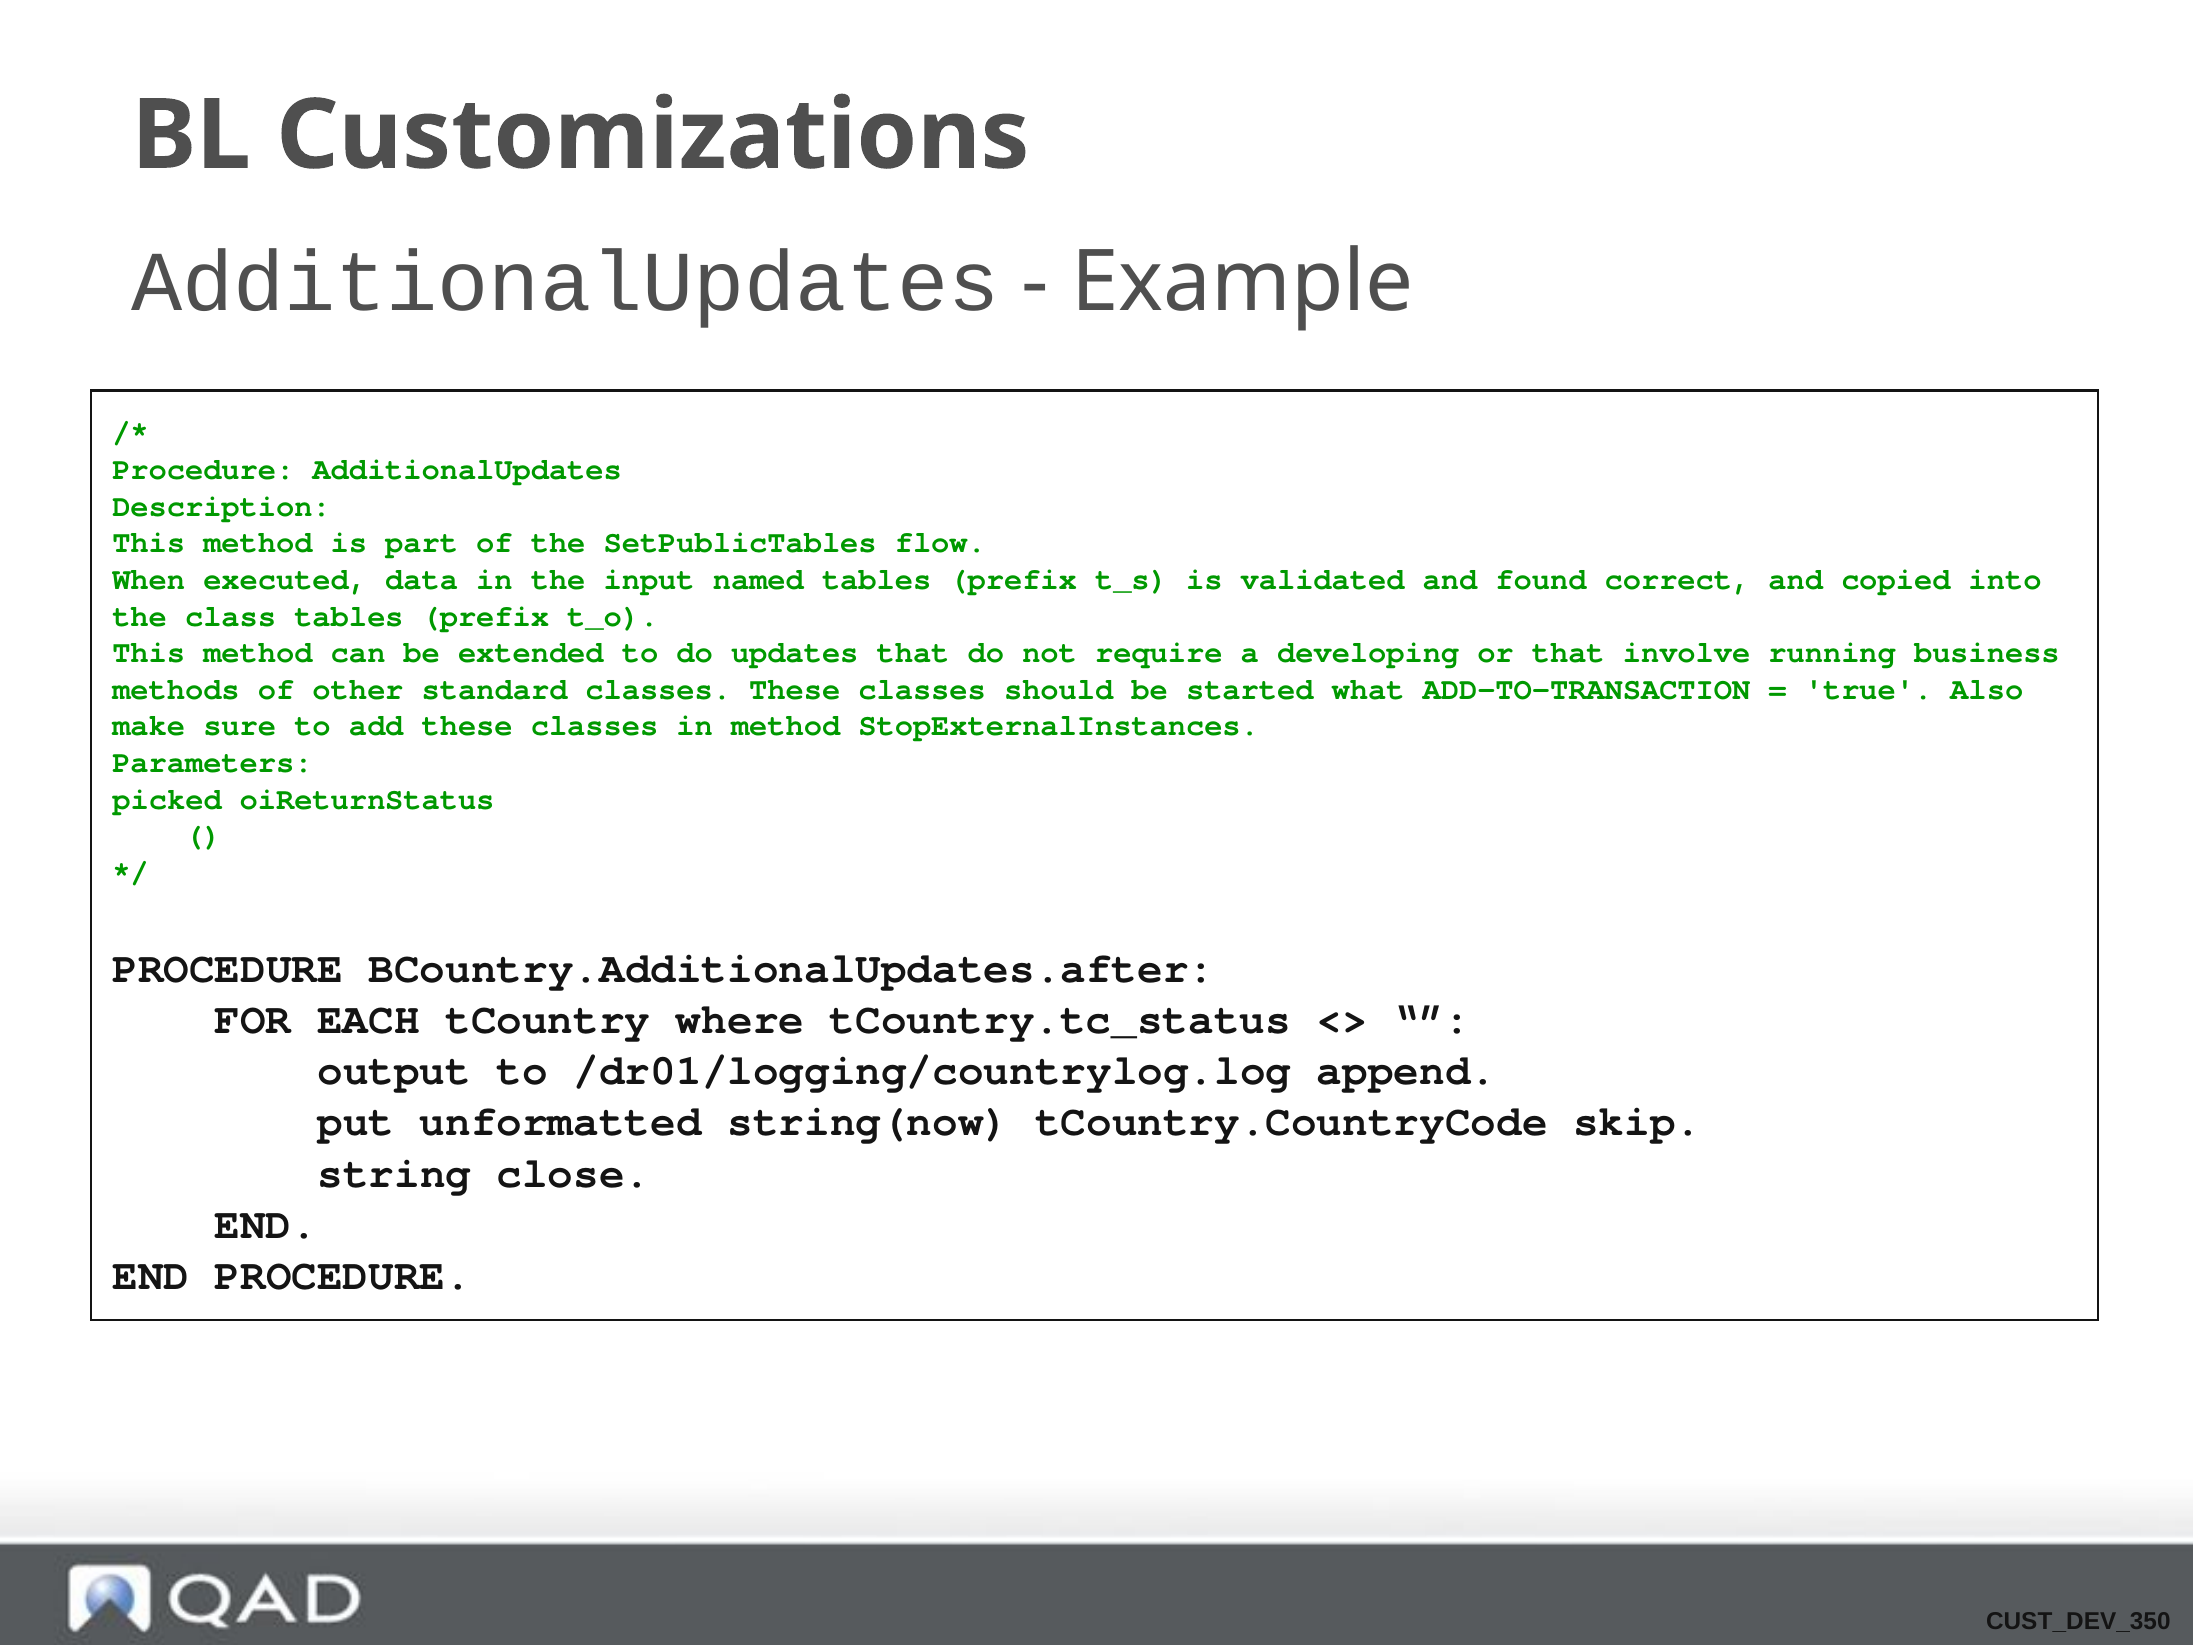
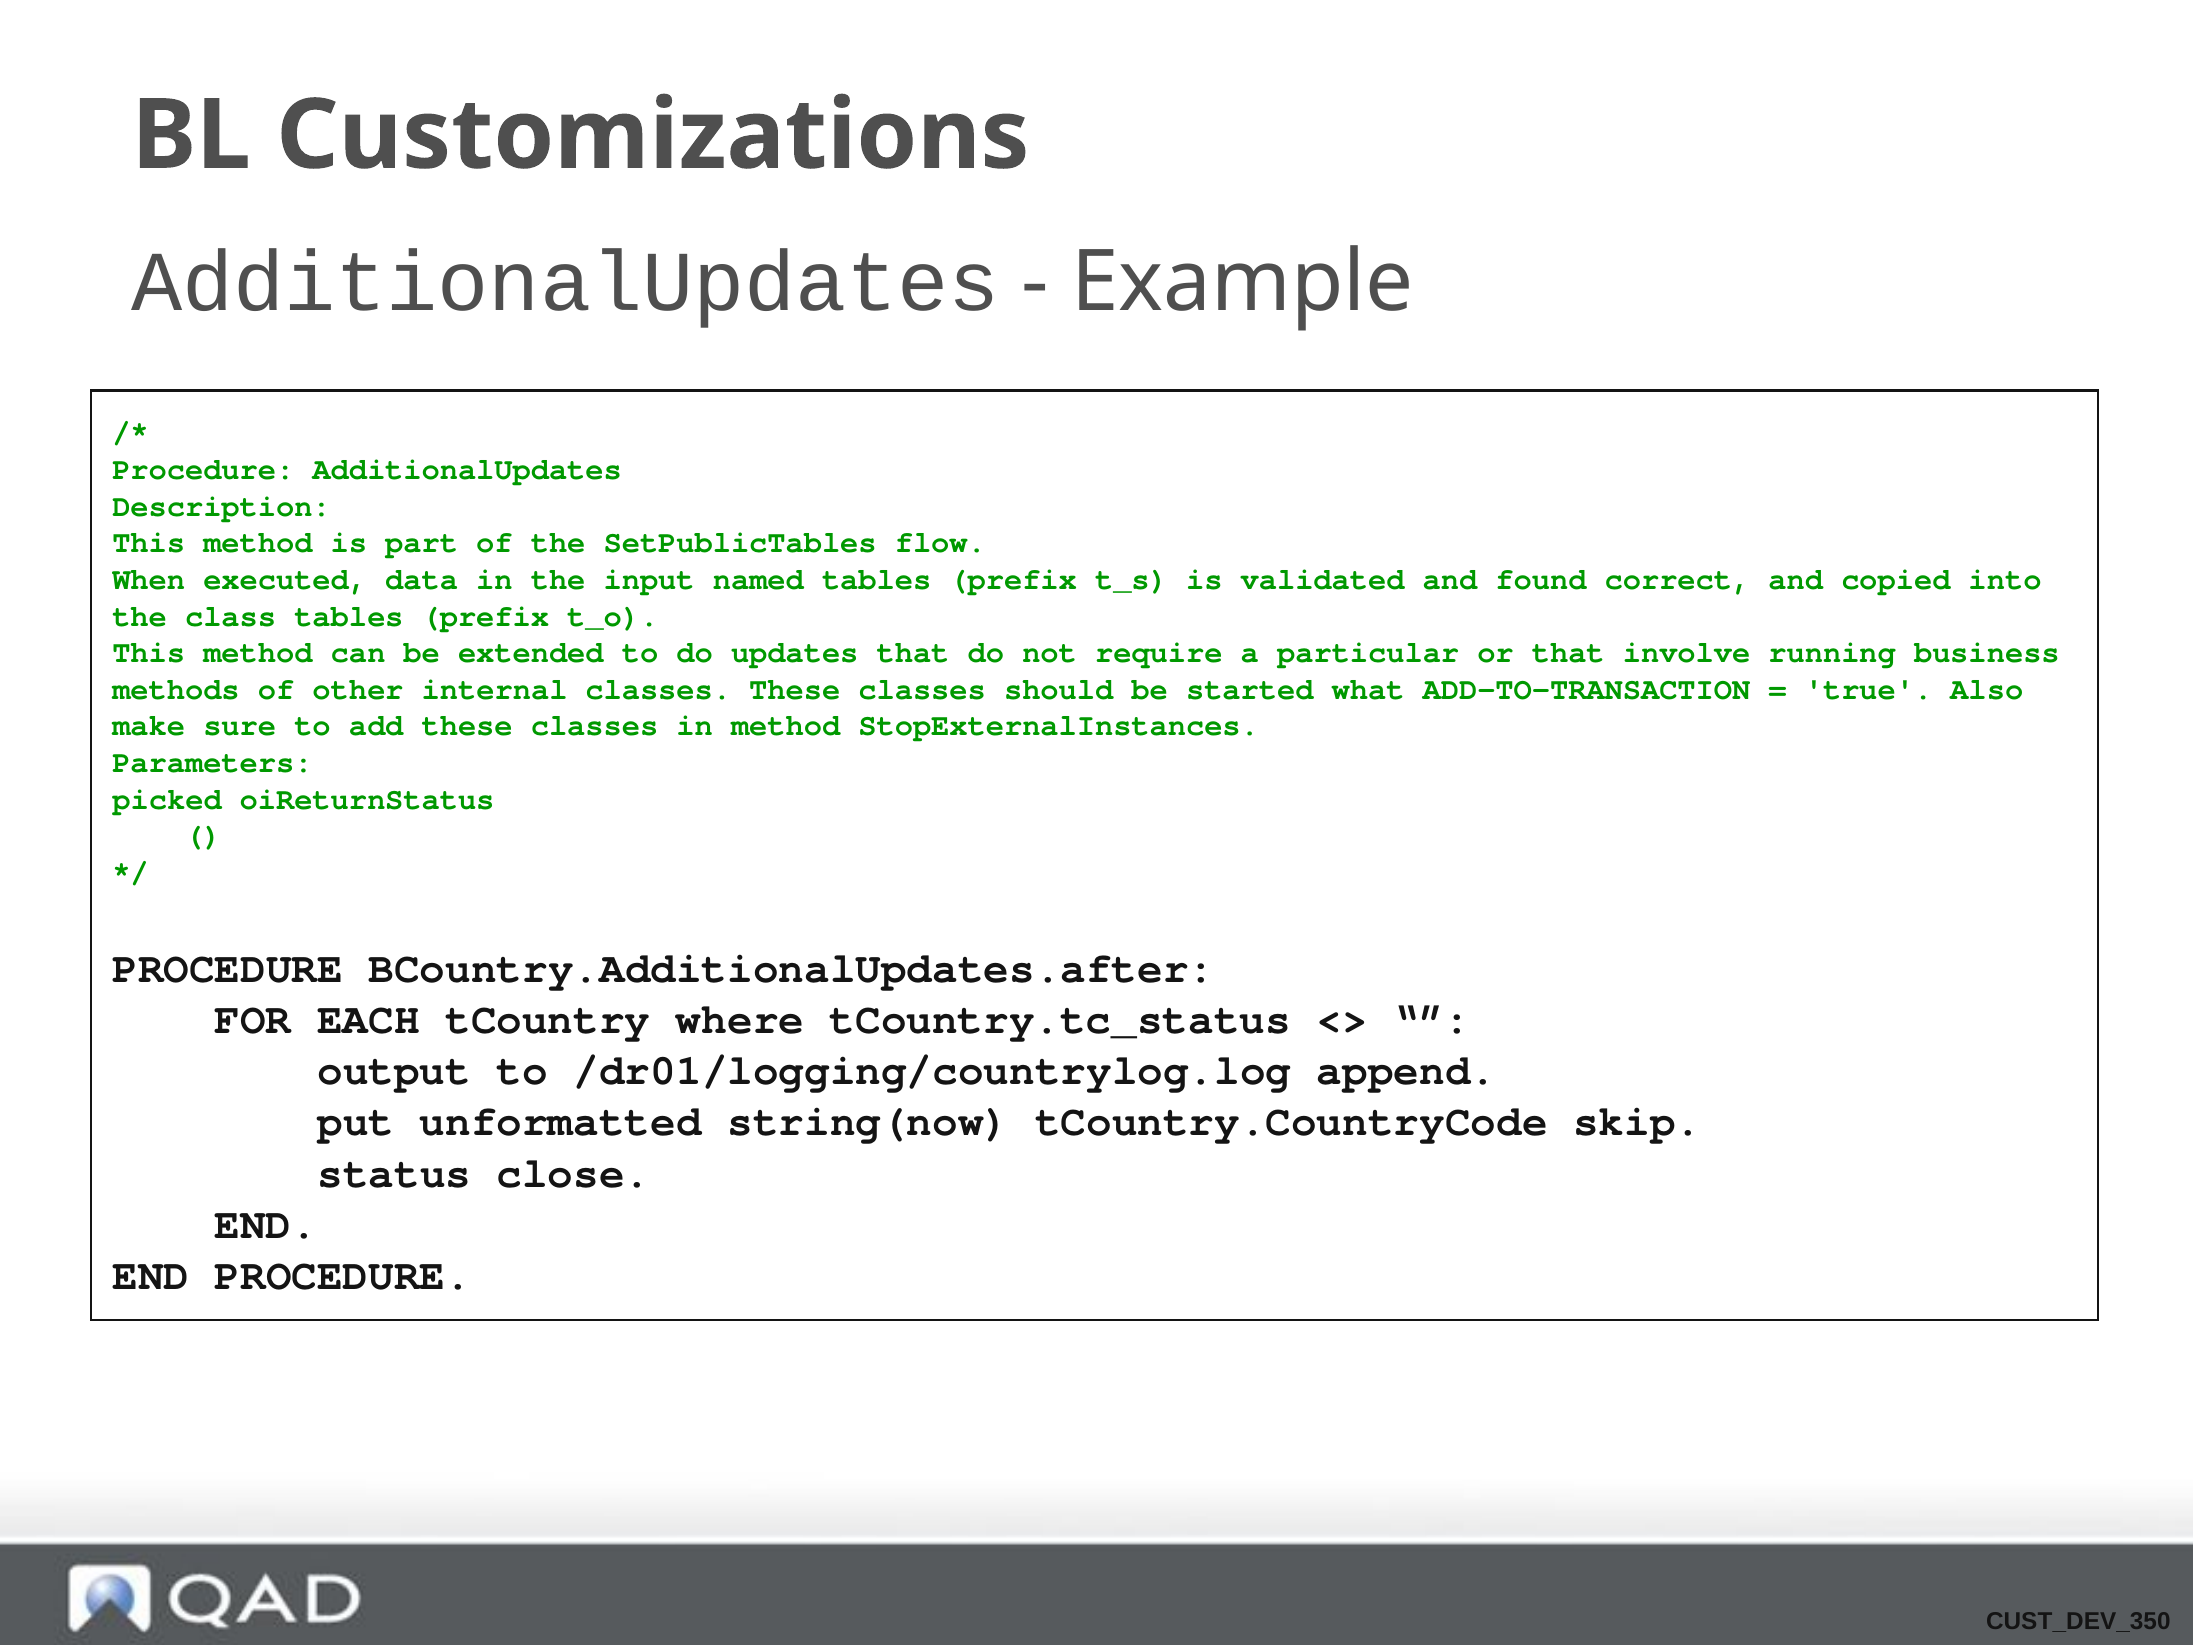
developing: developing -> particular
standard: standard -> internal
string: string -> status
